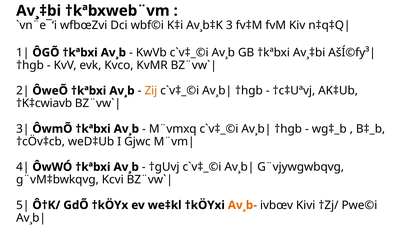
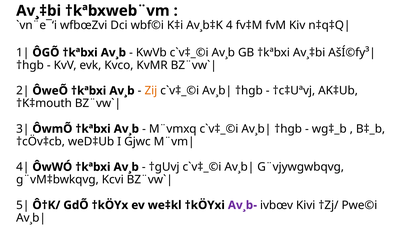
3: 3 -> 4
†K‡cwiavb: †K‡cwiavb -> †K‡mouth
Av¸b- colour: orange -> purple
